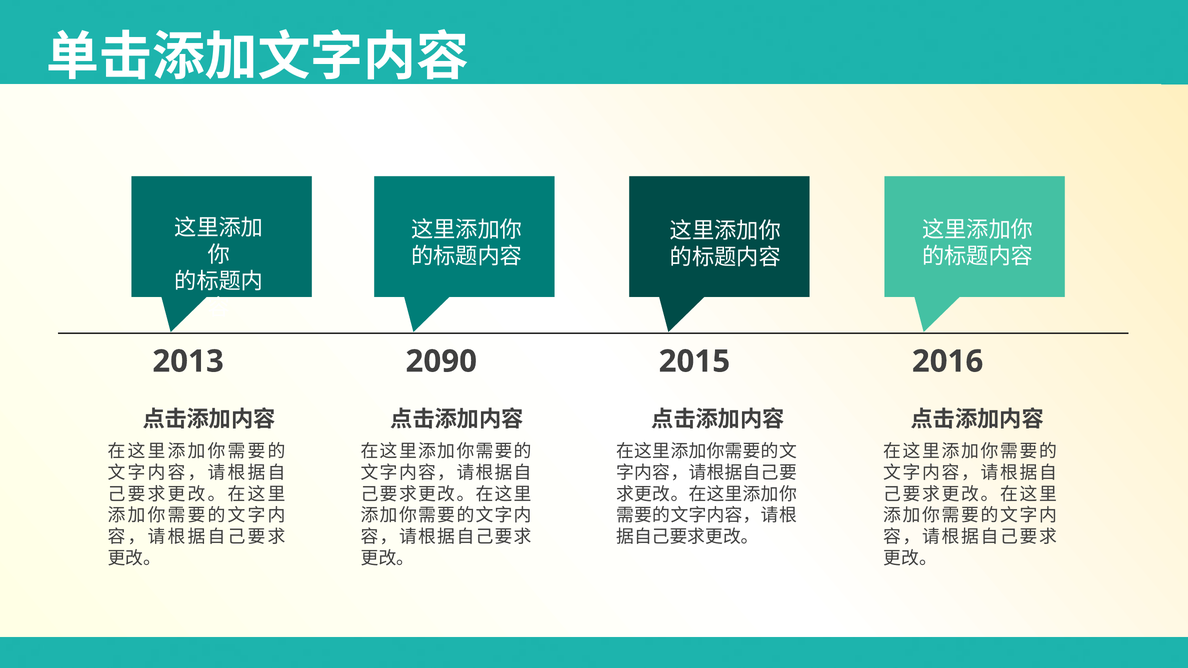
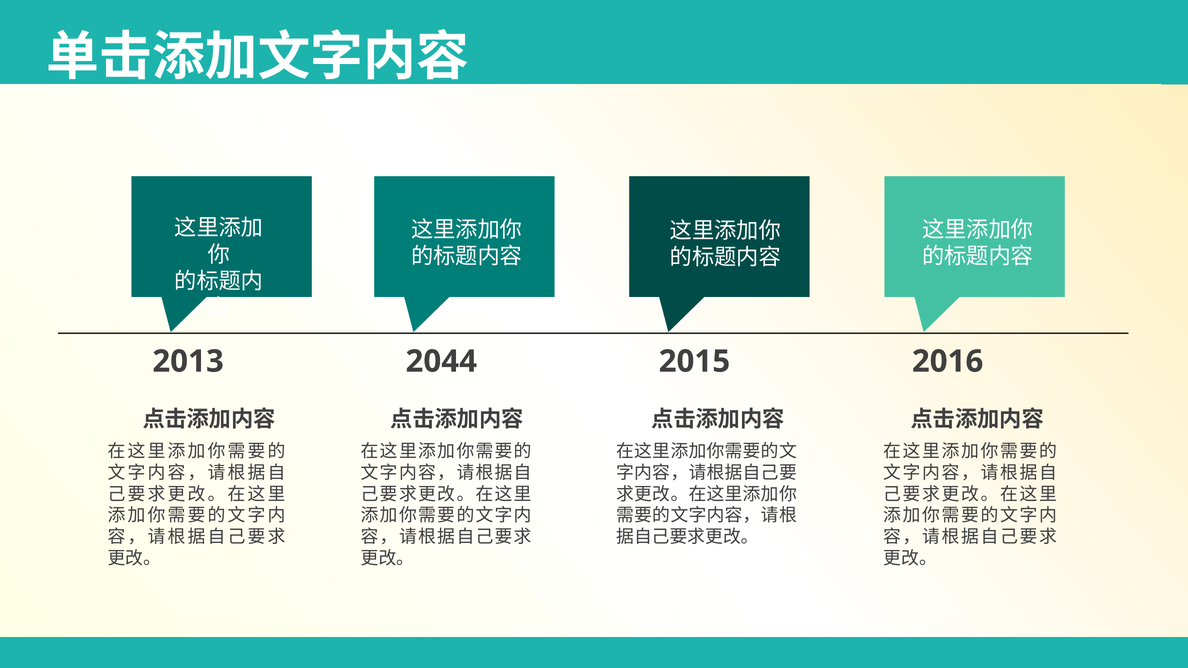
2090: 2090 -> 2044
